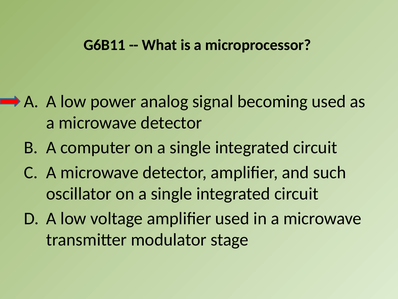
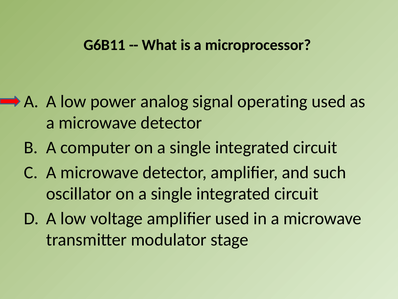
becoming: becoming -> operating
